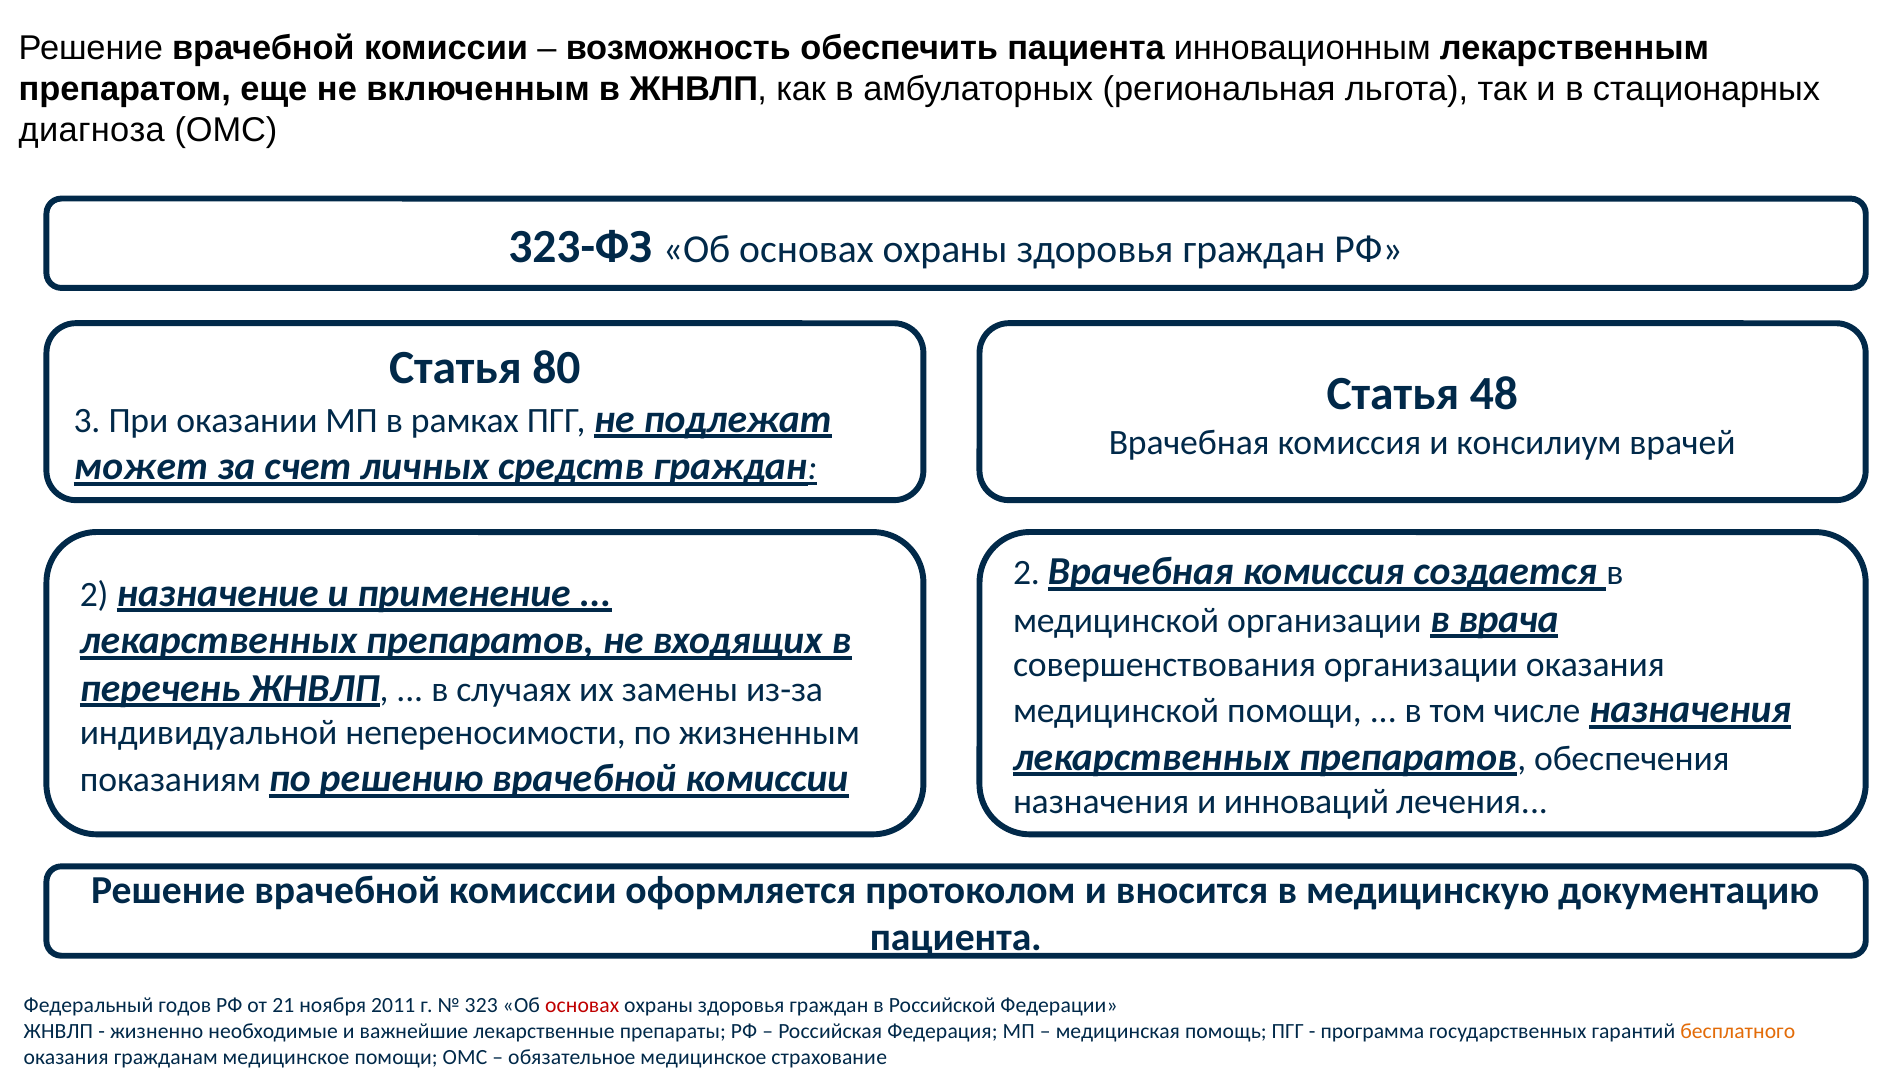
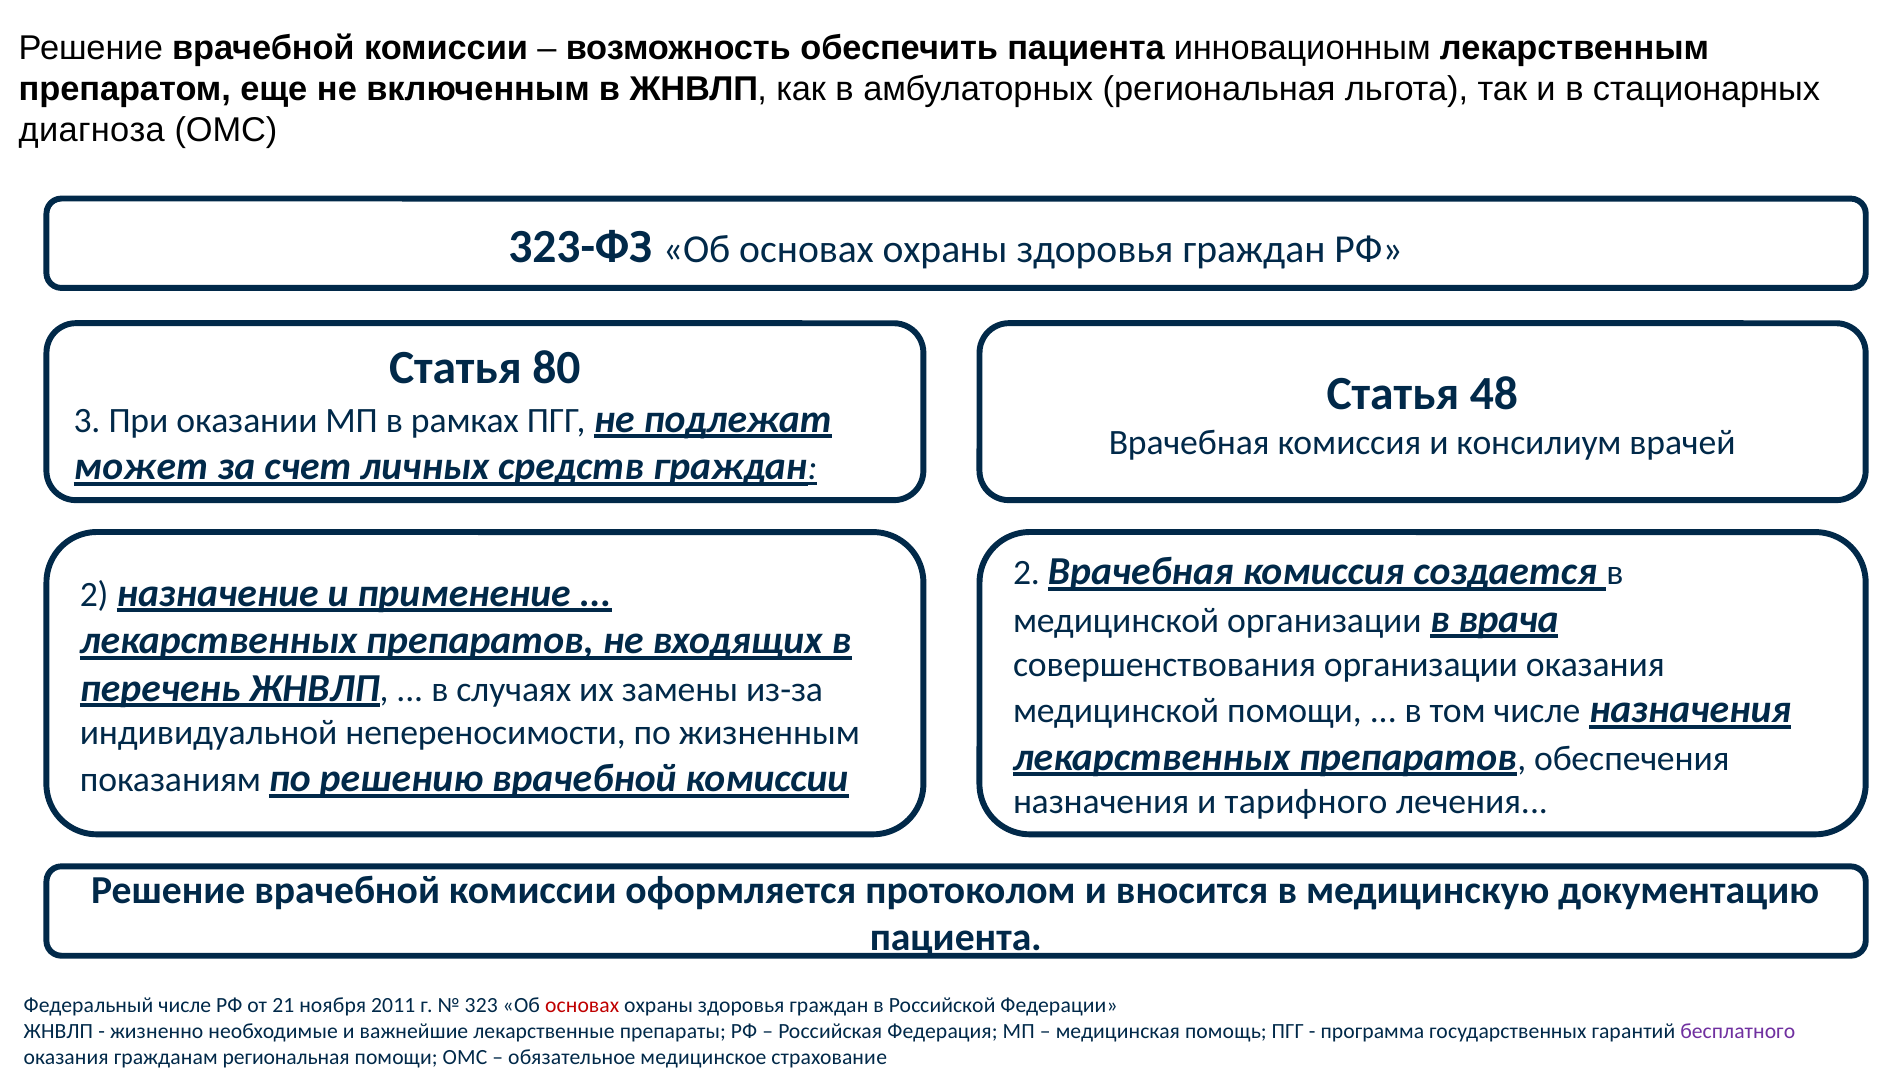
инноваций: инноваций -> тарифного
Федеральный годов: годов -> числе
бесплатного colour: orange -> purple
гражданам медицинское: медицинское -> региональная
